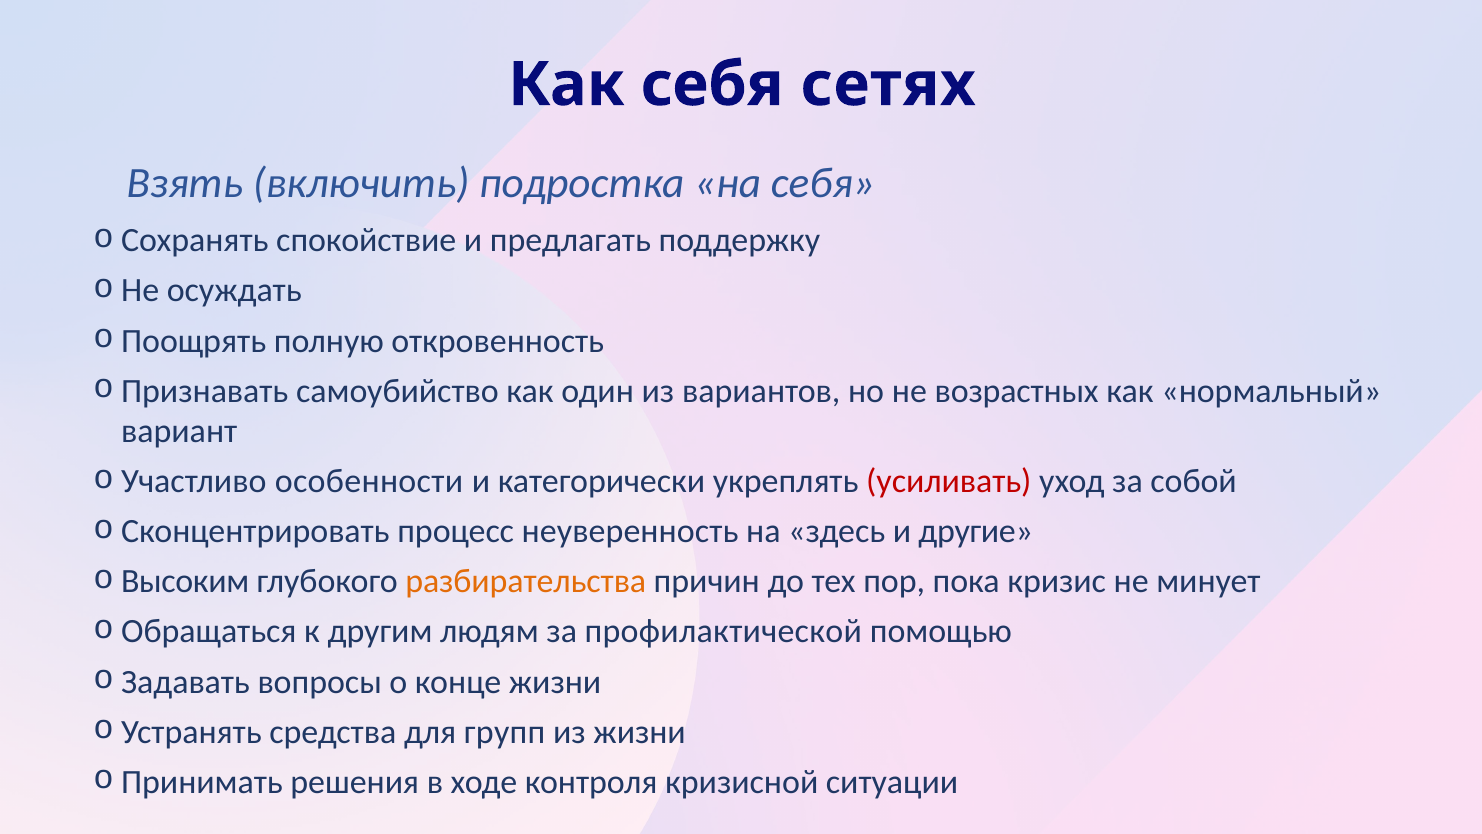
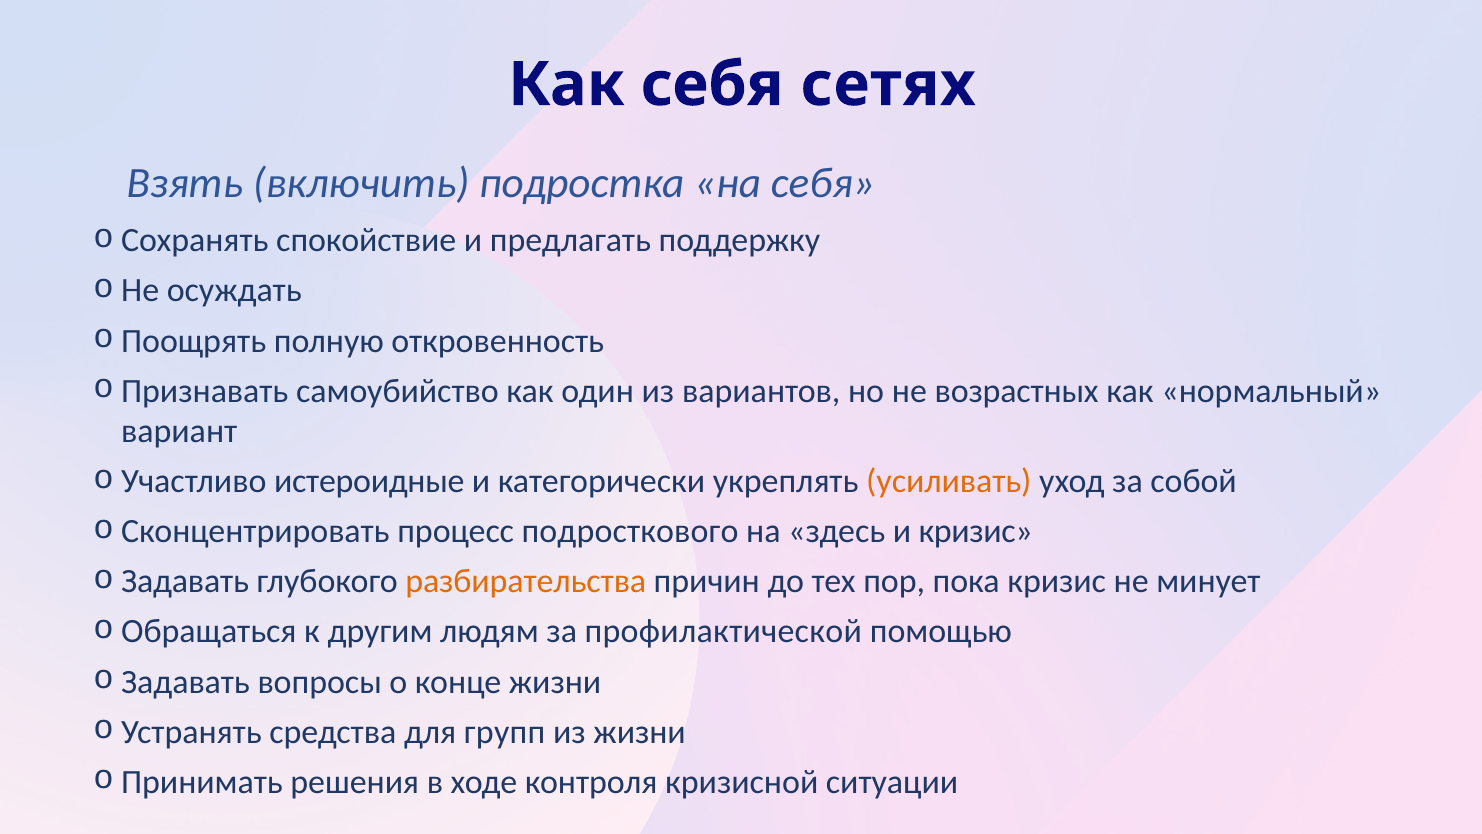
особенности: особенности -> истероидные
усиливать colour: red -> orange
неуверенность: неуверенность -> подросткового
и другие: другие -> кризис
Высоким at (185, 581): Высоким -> Задавать
